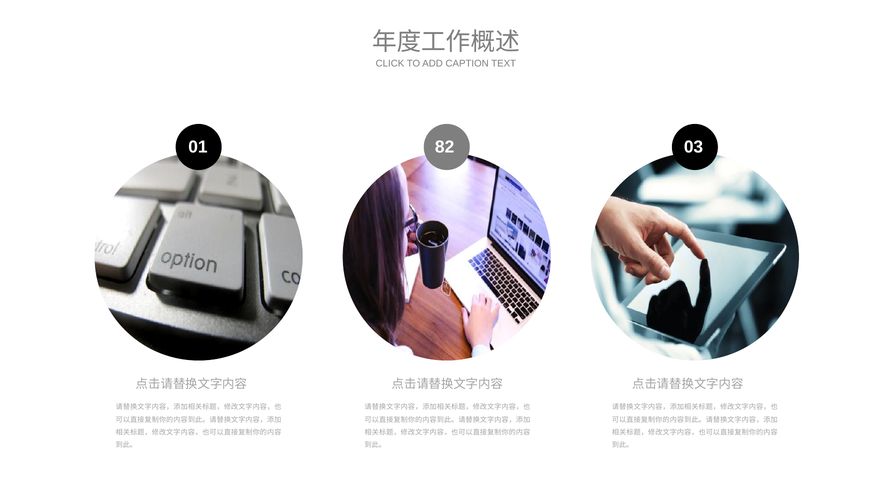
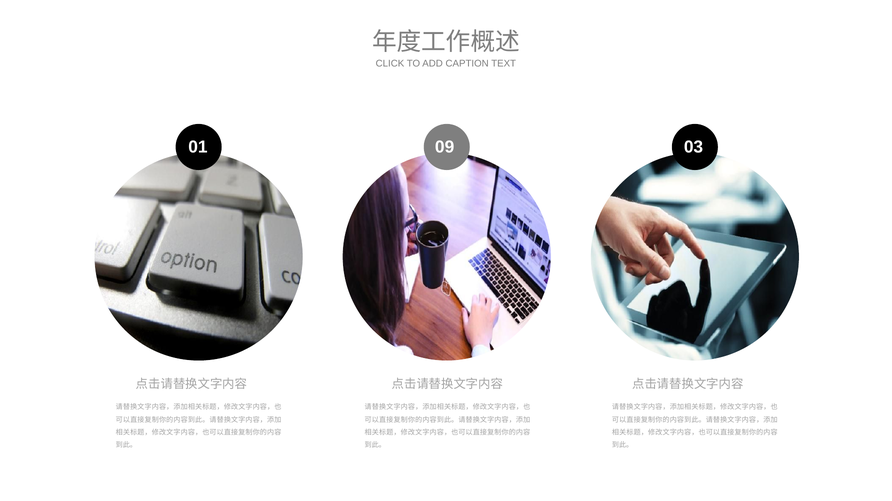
82: 82 -> 09
